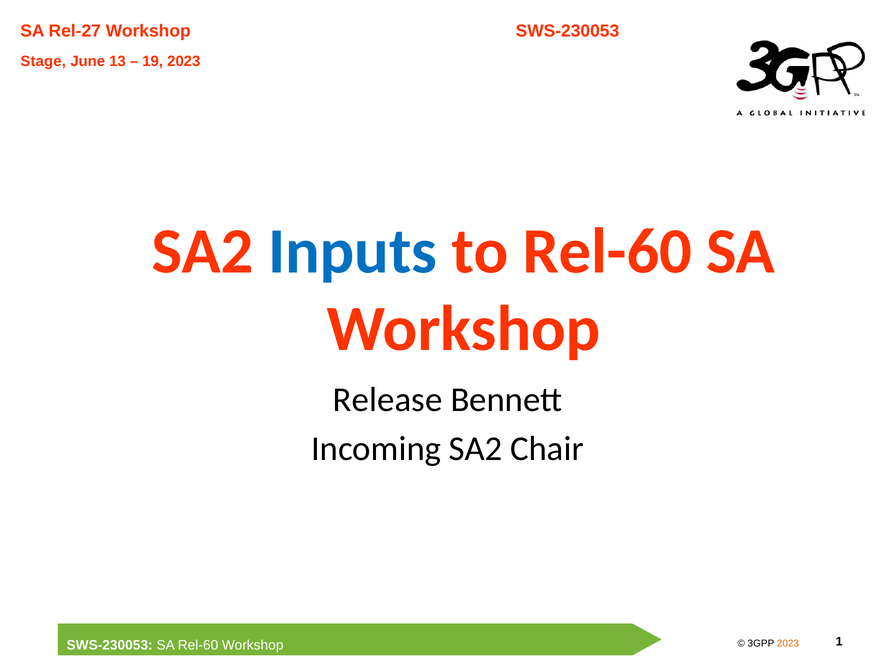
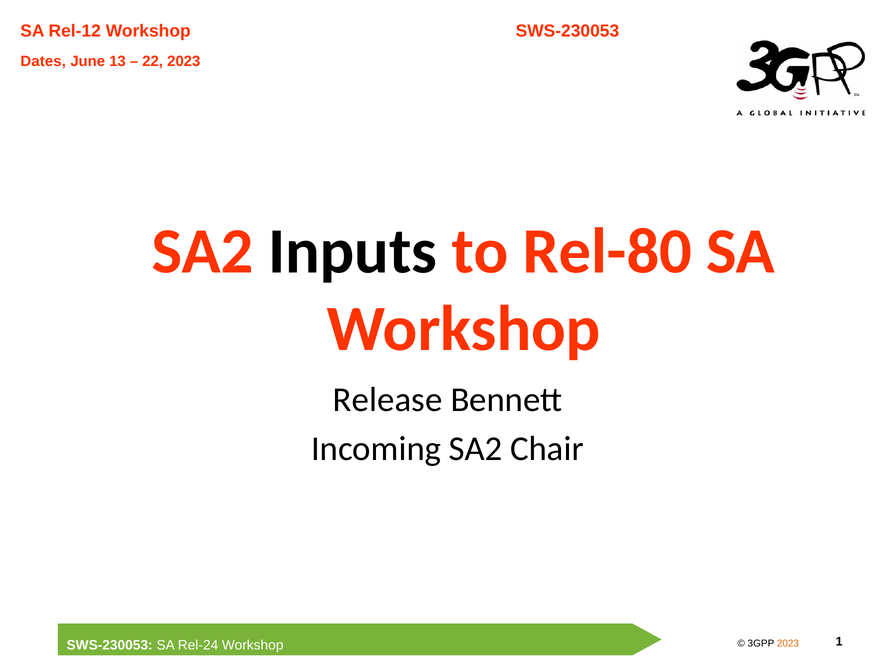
Rel-27: Rel-27 -> Rel-12
Stage: Stage -> Dates
19: 19 -> 22
Inputs colour: blue -> black
to Rel-60: Rel-60 -> Rel-80
SA Rel-60: Rel-60 -> Rel-24
